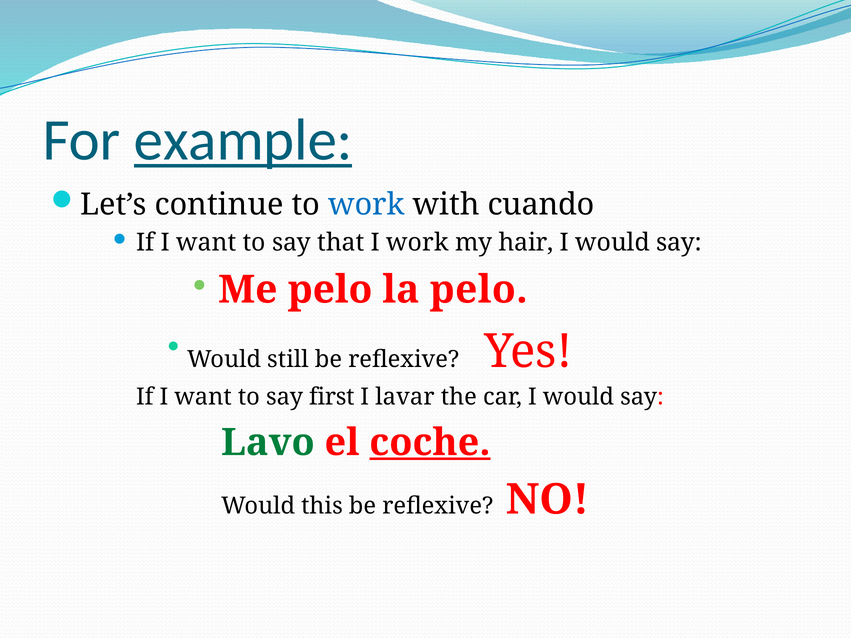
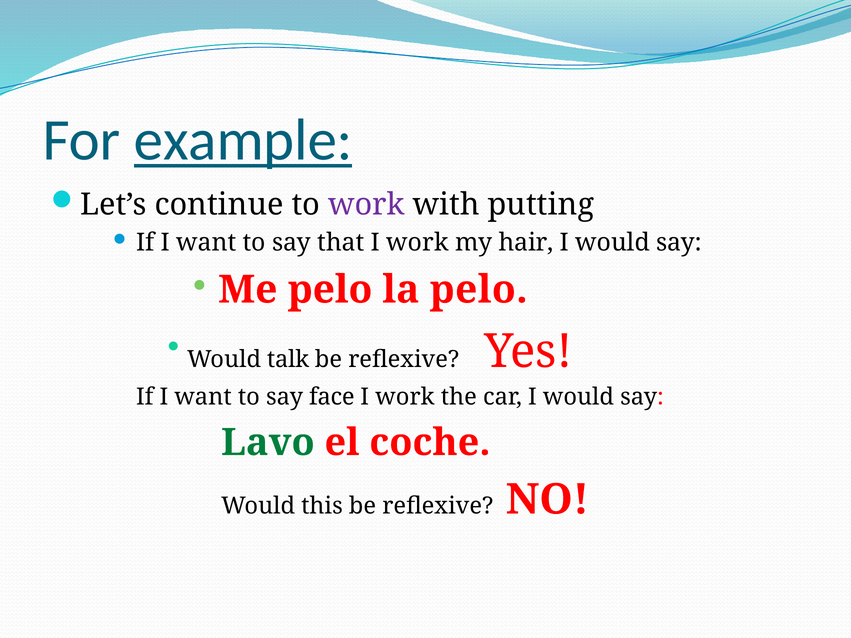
work at (367, 205) colour: blue -> purple
cuando: cuando -> putting
still: still -> talk
first: first -> face
lavar at (405, 397): lavar -> work
coche underline: present -> none
